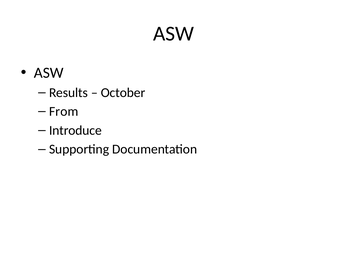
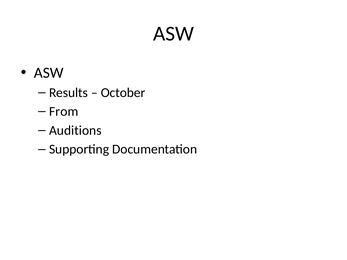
Introduce: Introduce -> Auditions
